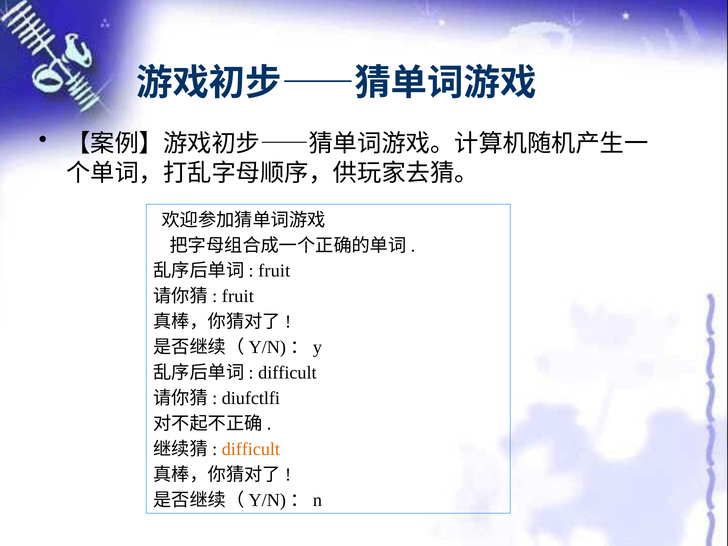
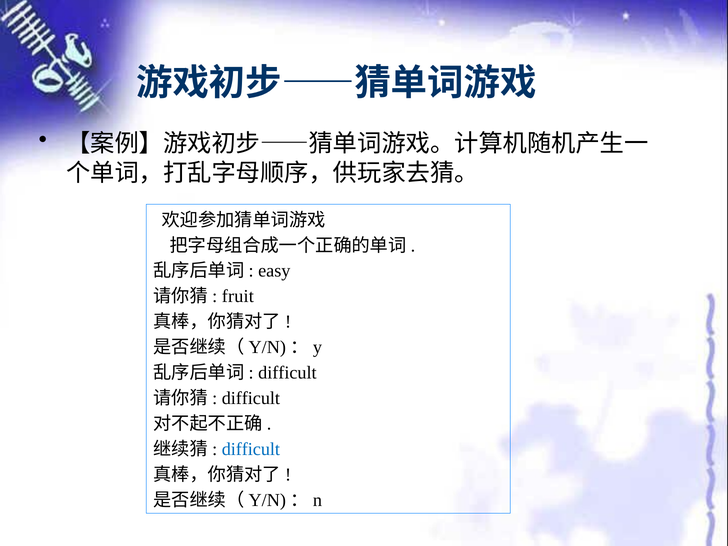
fruit at (274, 271): fruit -> easy
diufctlfi at (251, 398): diufctlfi -> difficult
difficult at (251, 449) colour: orange -> blue
